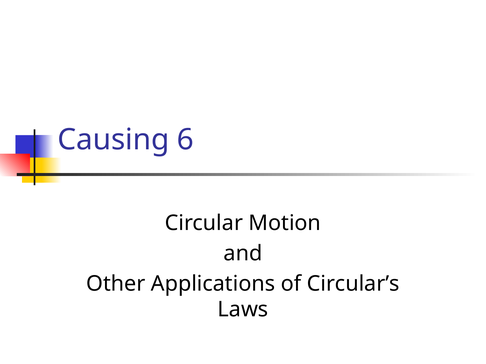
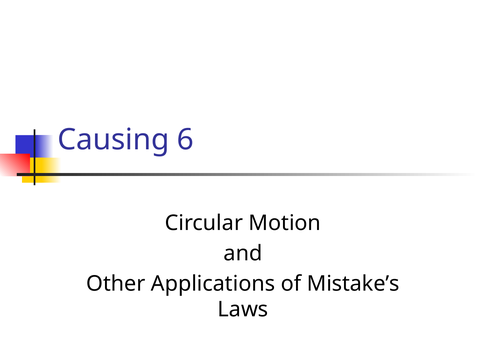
Circular’s: Circular’s -> Mistake’s
